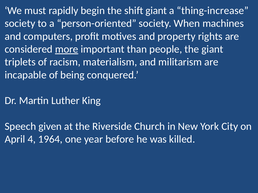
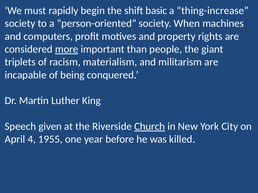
shift giant: giant -> basic
Church underline: none -> present
1964: 1964 -> 1955
